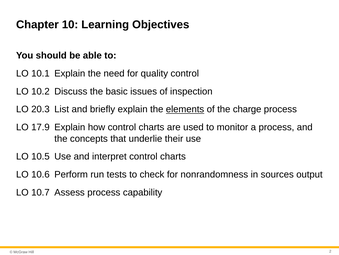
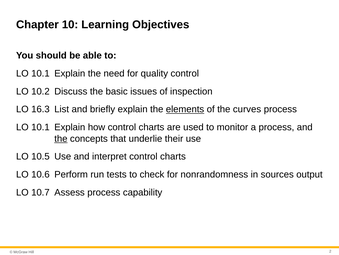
20.3: 20.3 -> 16.3
charge: charge -> curves
17.9 at (40, 127): 17.9 -> 10.1
the at (61, 138) underline: none -> present
